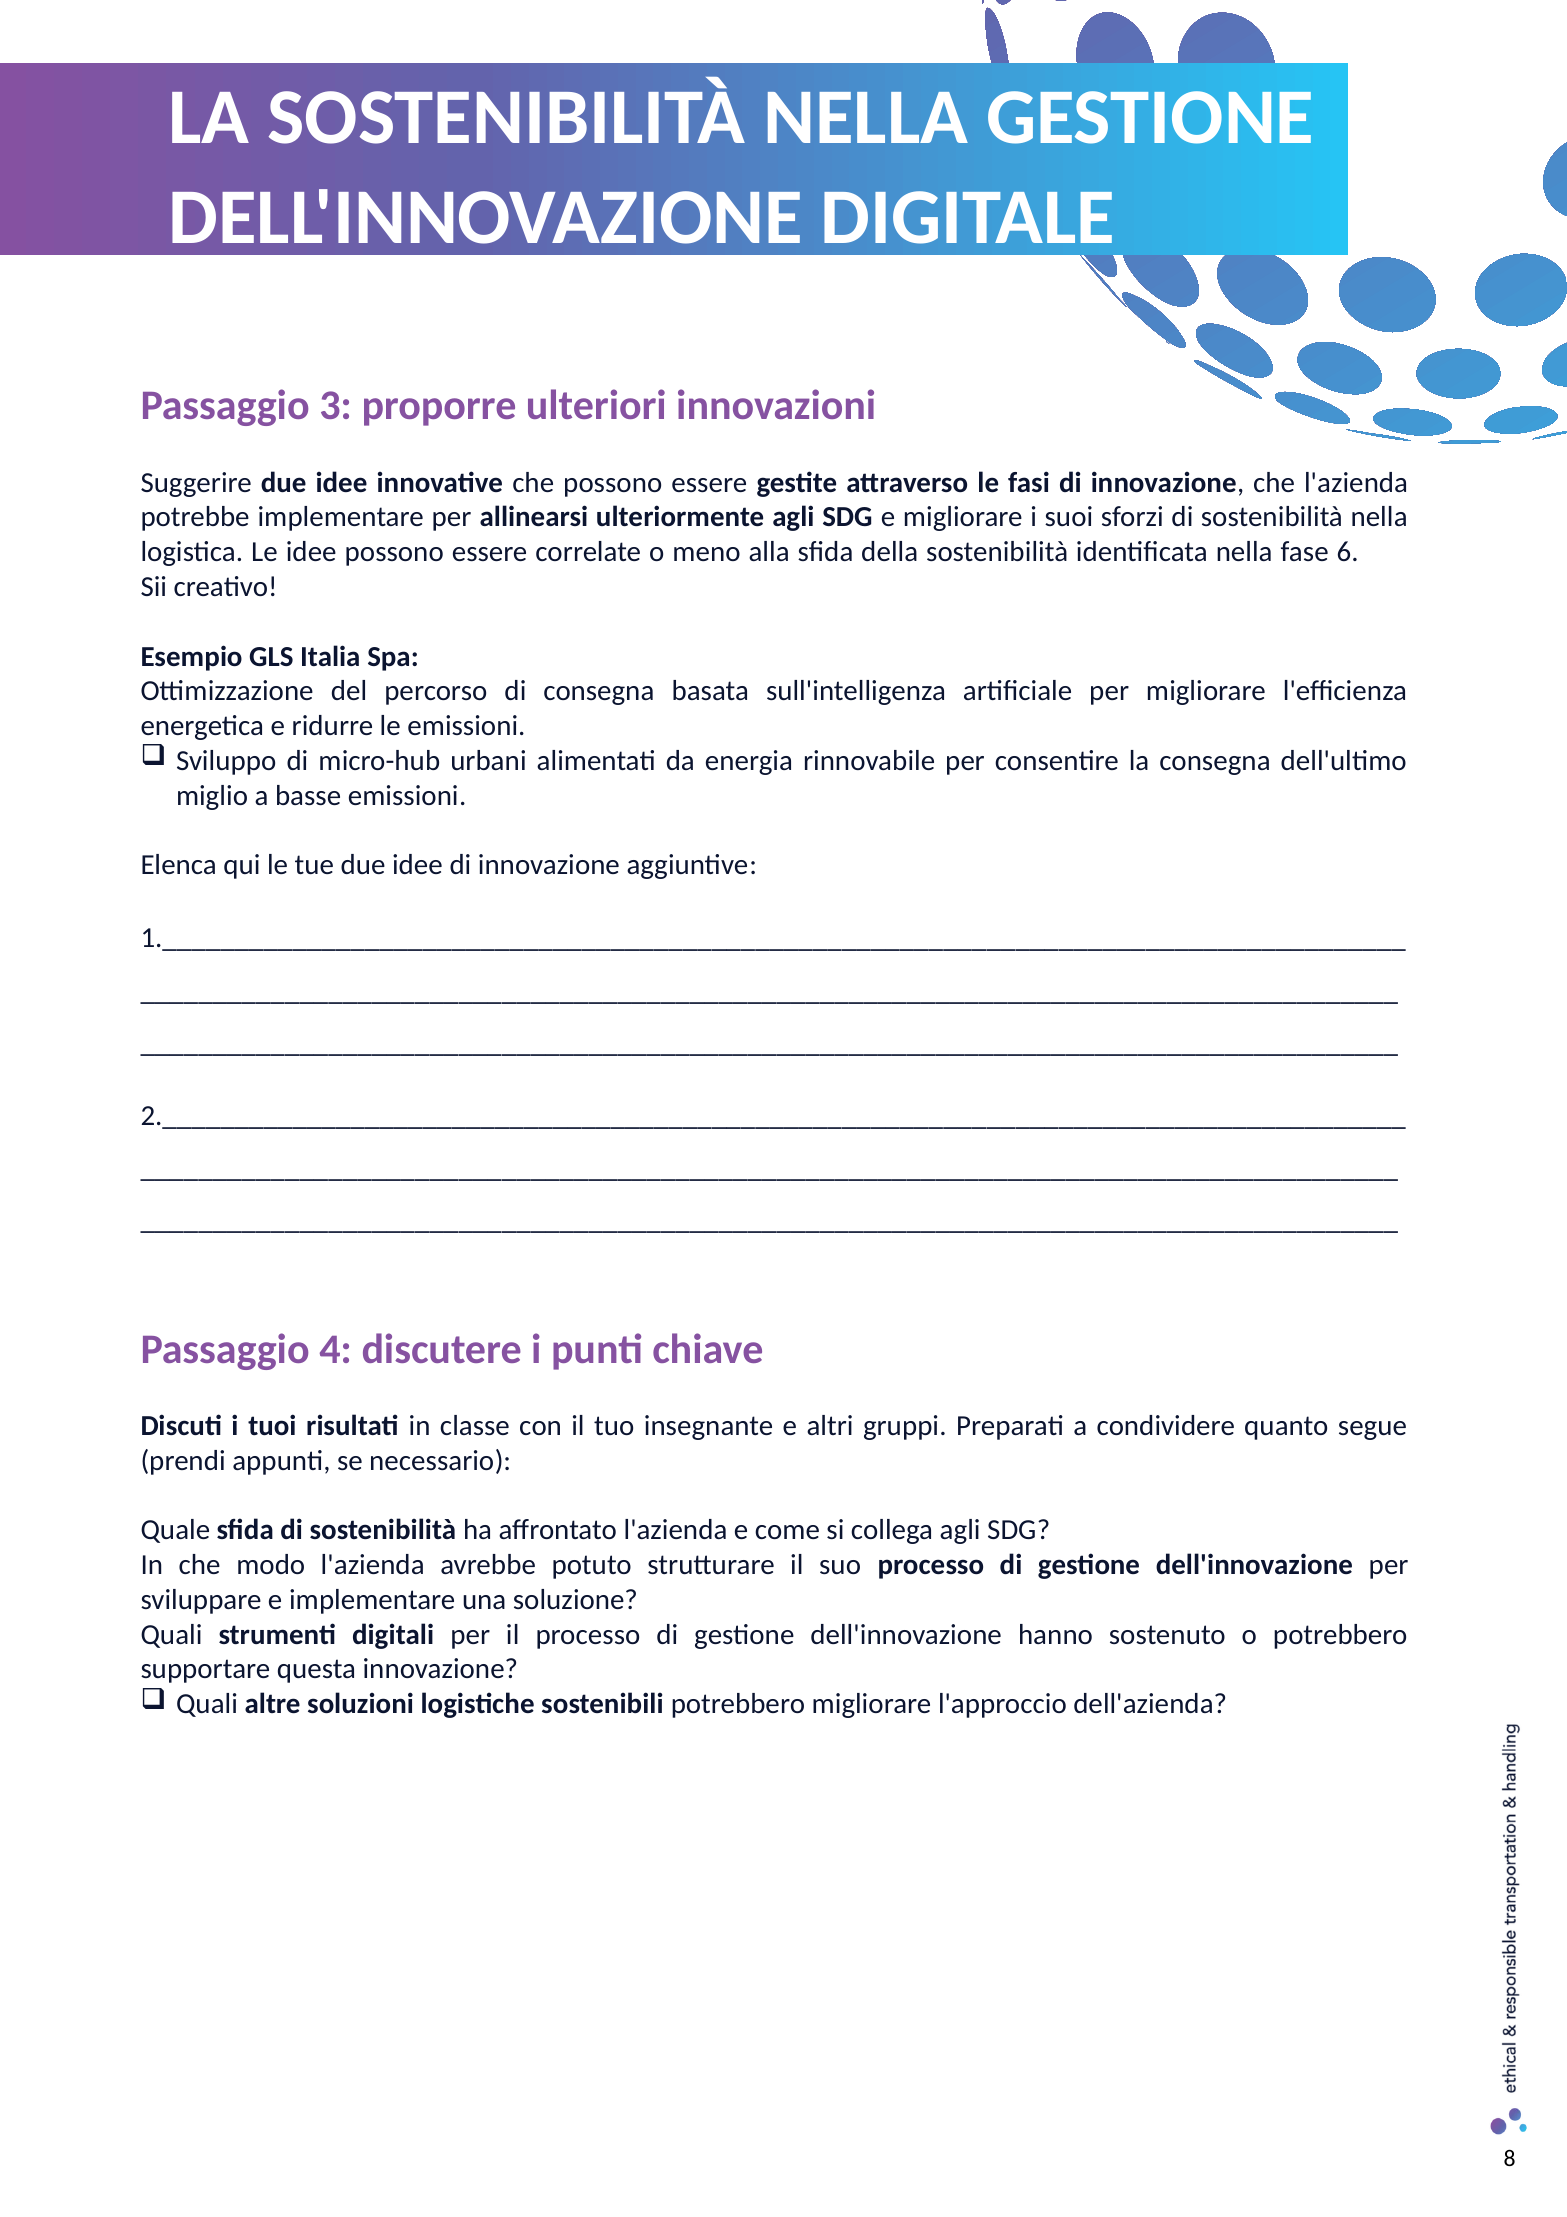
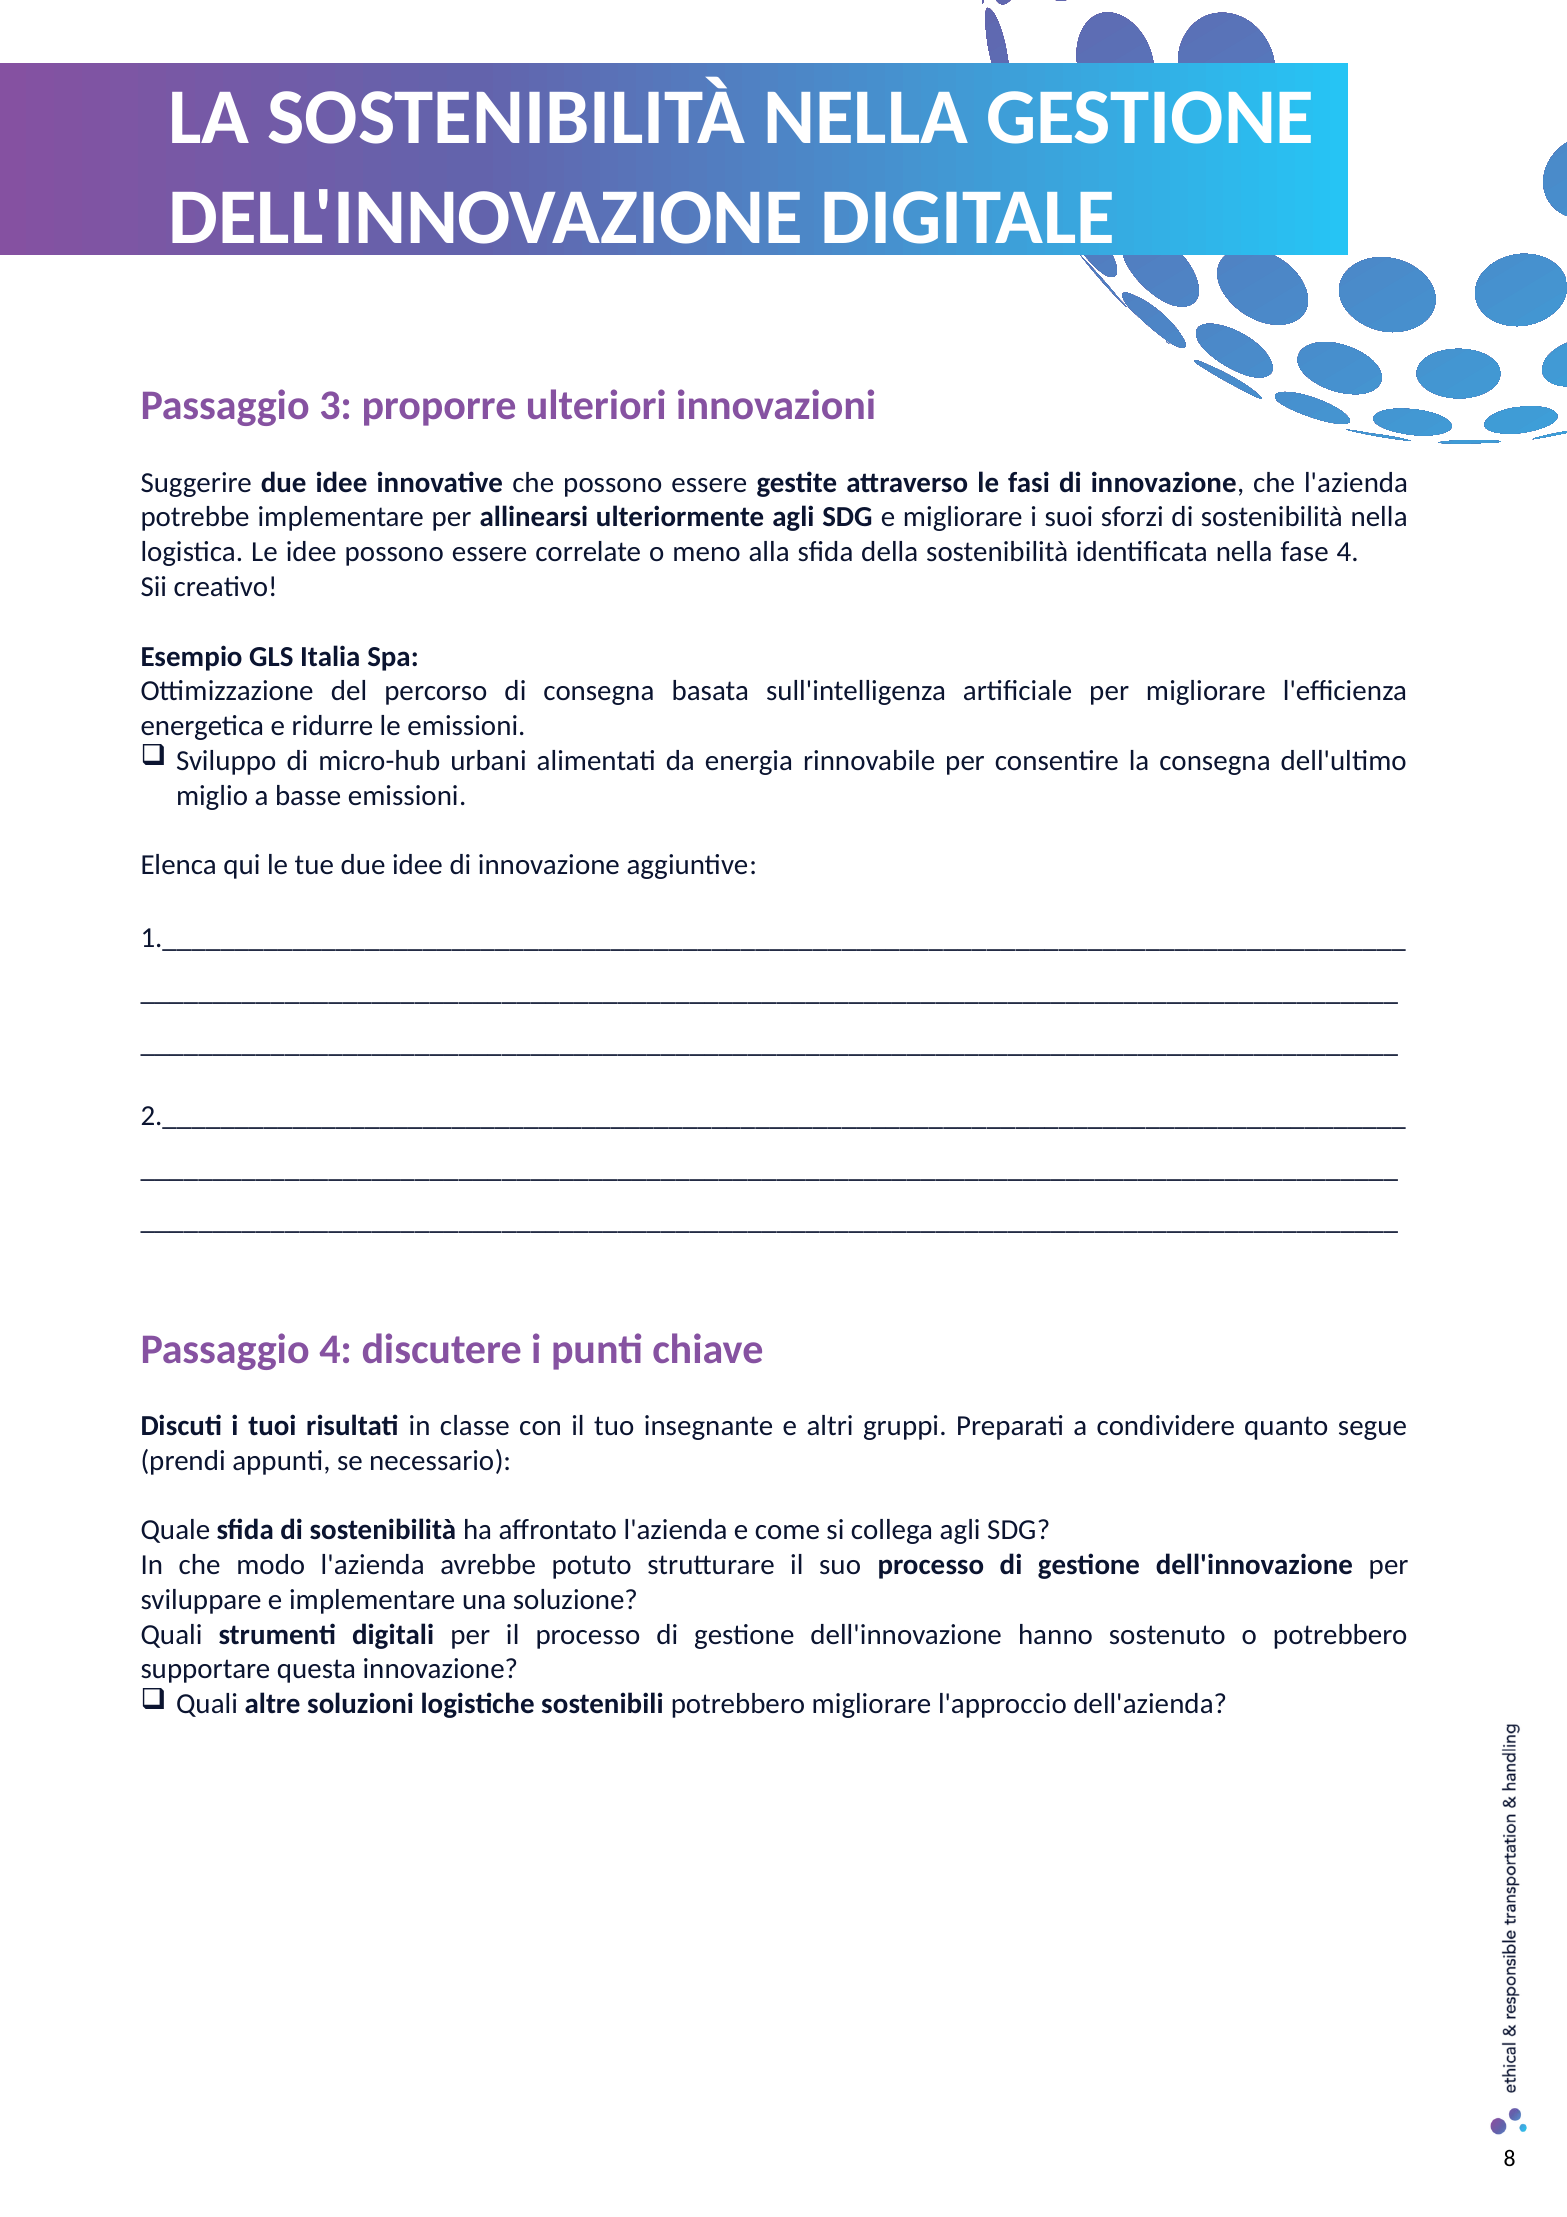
fase 6: 6 -> 4
